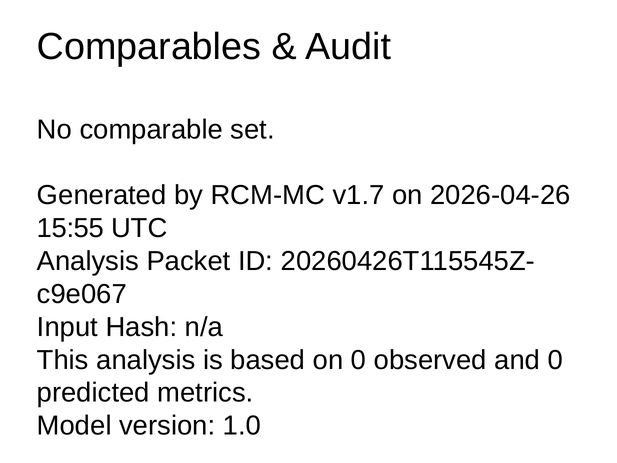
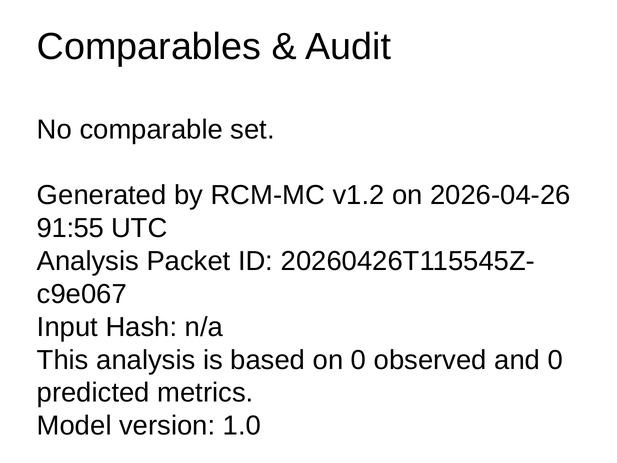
v1.7: v1.7 -> v1.2
15:55: 15:55 -> 91:55
